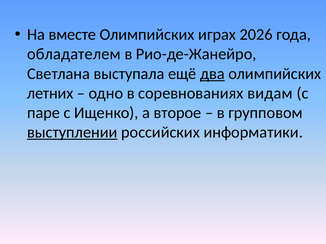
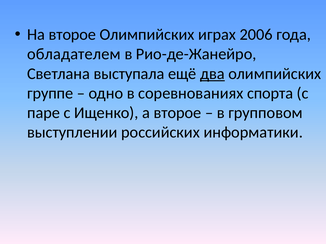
На вместе: вместе -> второе
2026: 2026 -> 2006
летних: летних -> группе
видам: видам -> спорта
выступлении underline: present -> none
